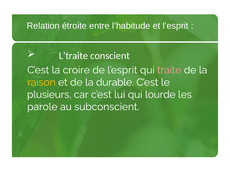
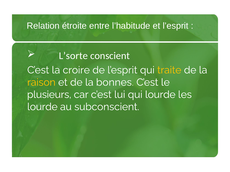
L’traite: L’traite -> L’sorte
traite colour: pink -> yellow
durable: durable -> bonnes
parole at (42, 107): parole -> lourde
